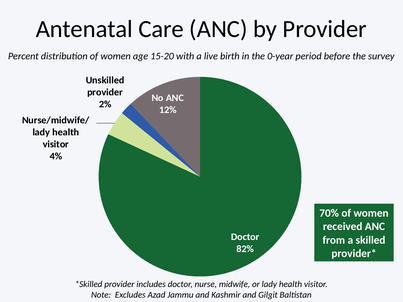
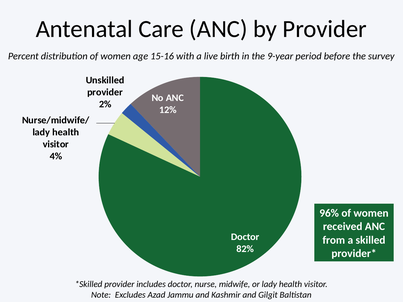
15-20: 15-20 -> 15-16
0-year: 0-year -> 9-year
70%: 70% -> 96%
